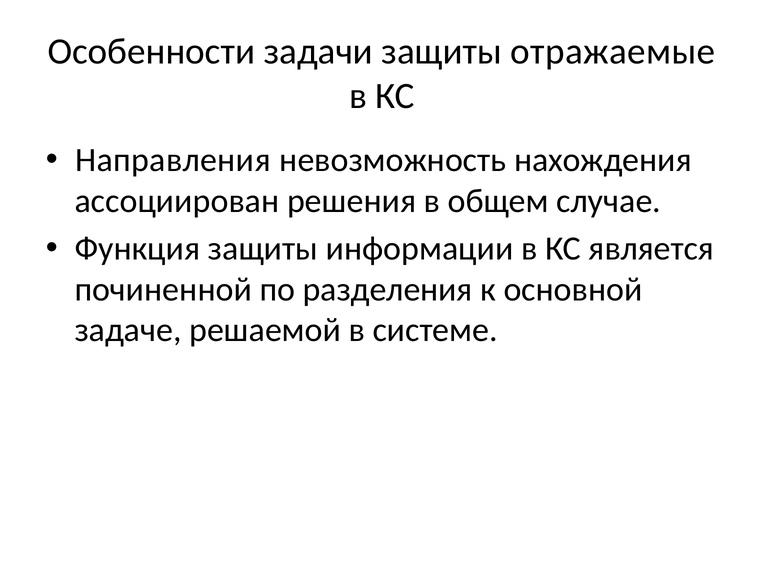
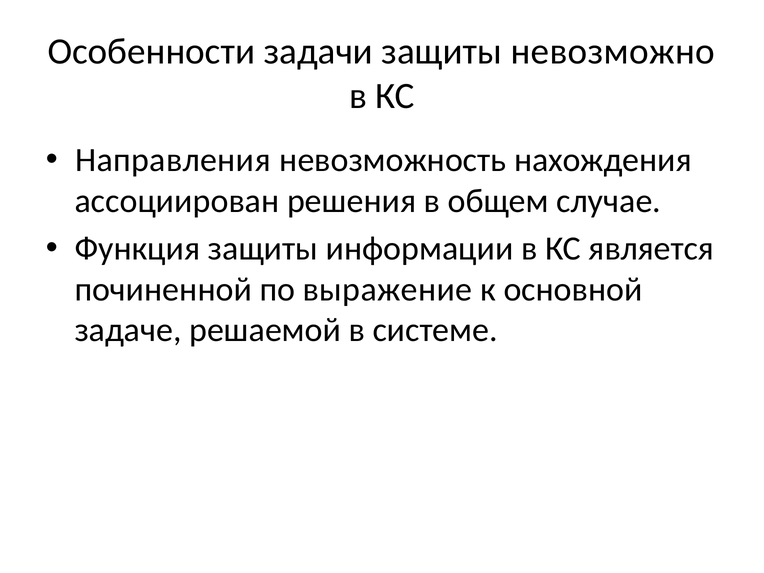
отражаемые: отражаемые -> невозможно
разделения: разделения -> выражение
